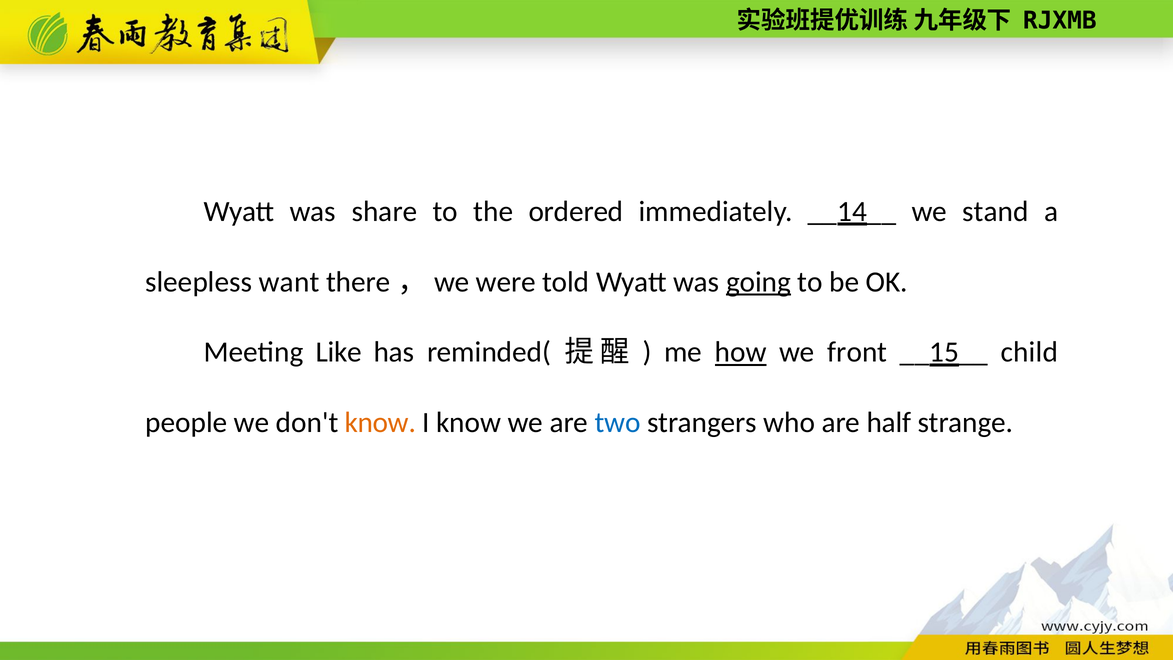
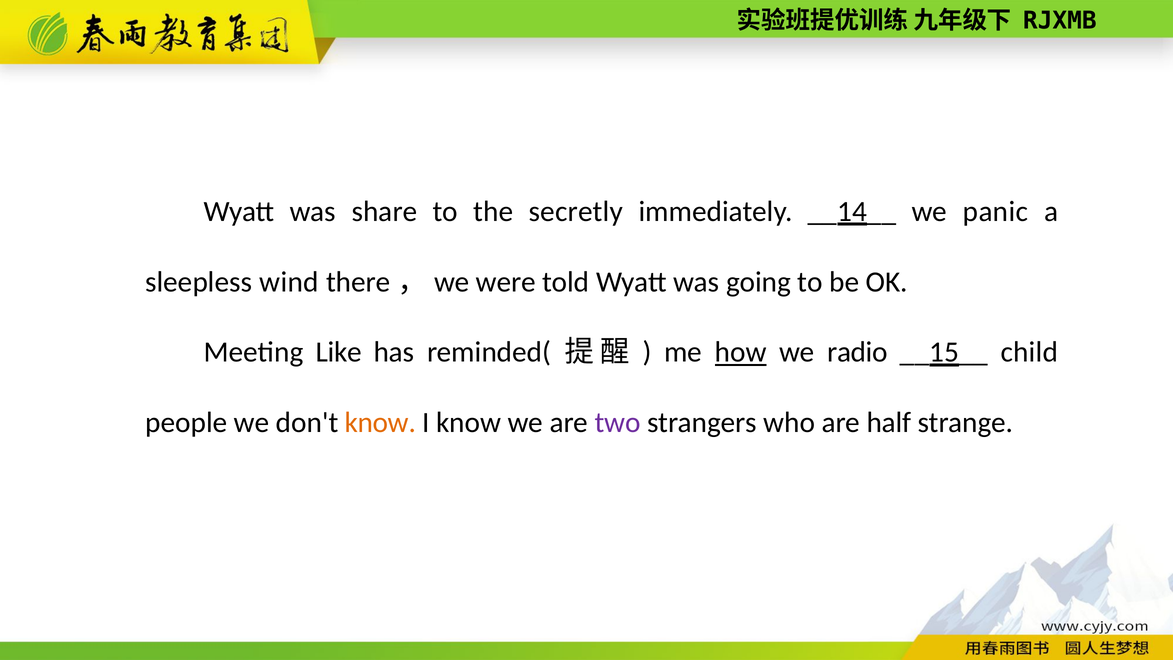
ordered: ordered -> secretly
stand: stand -> panic
want: want -> wind
going underline: present -> none
front: front -> radio
two colour: blue -> purple
